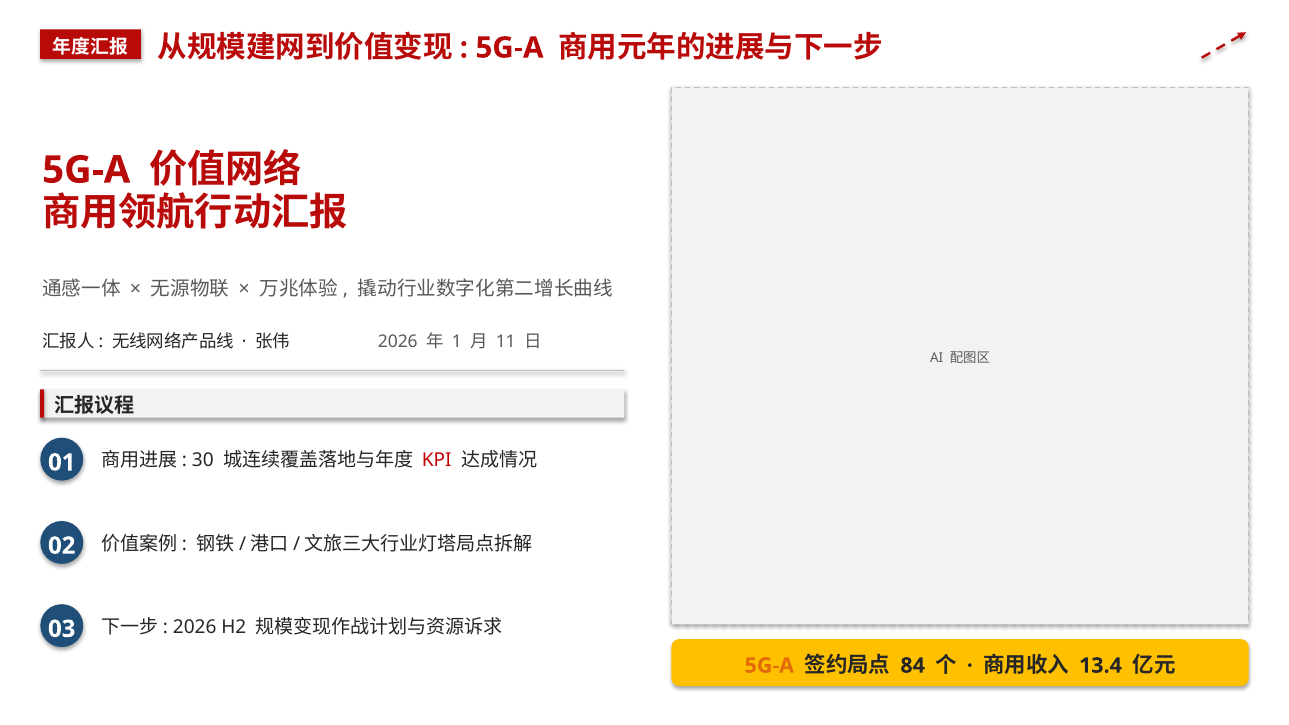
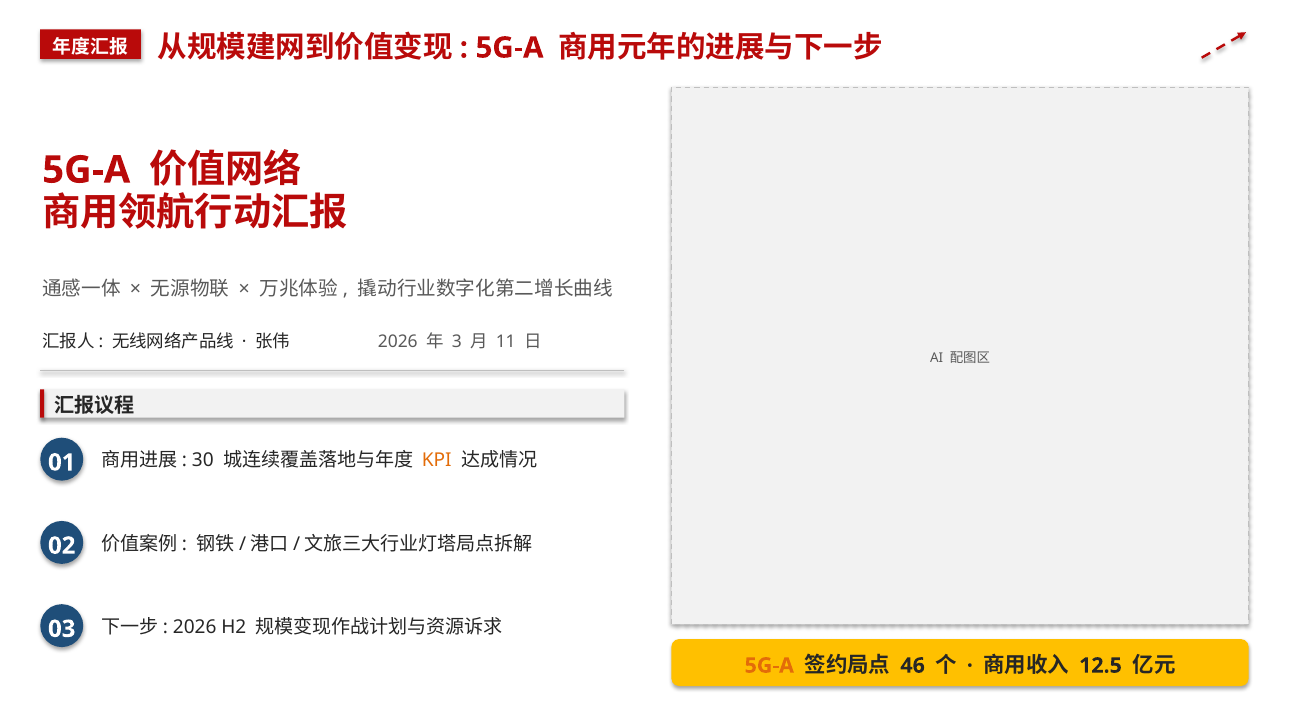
1: 1 -> 3
KPI colour: red -> orange
84: 84 -> 46
13.4: 13.4 -> 12.5
